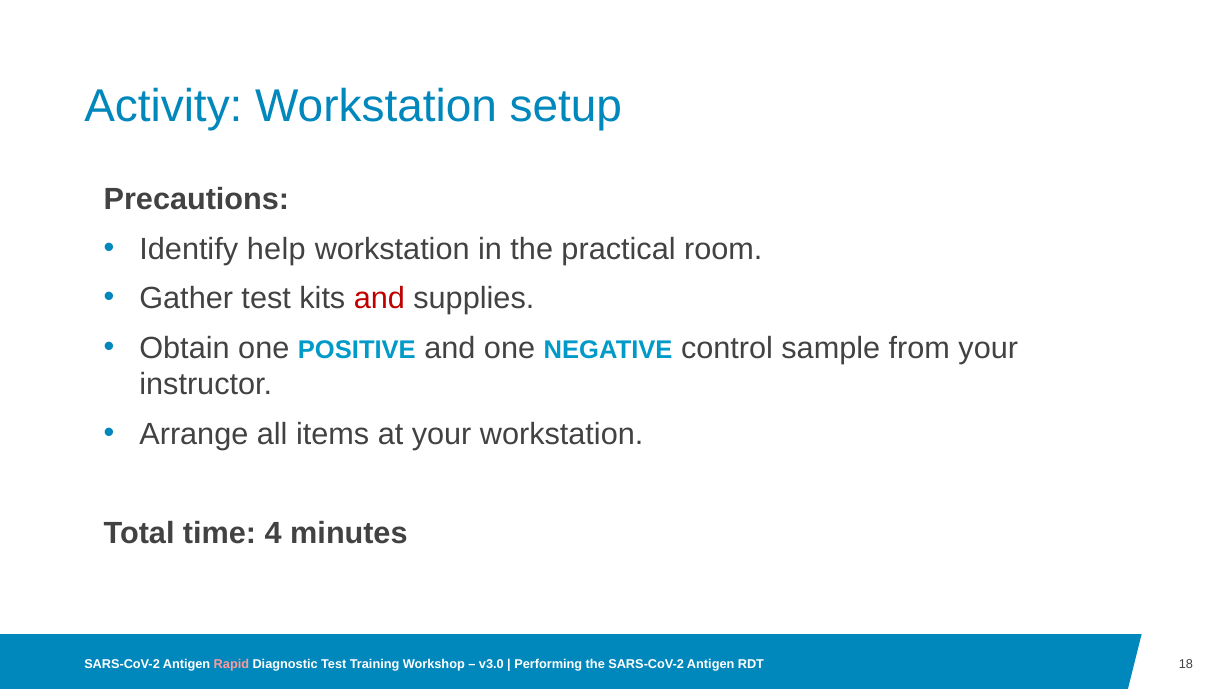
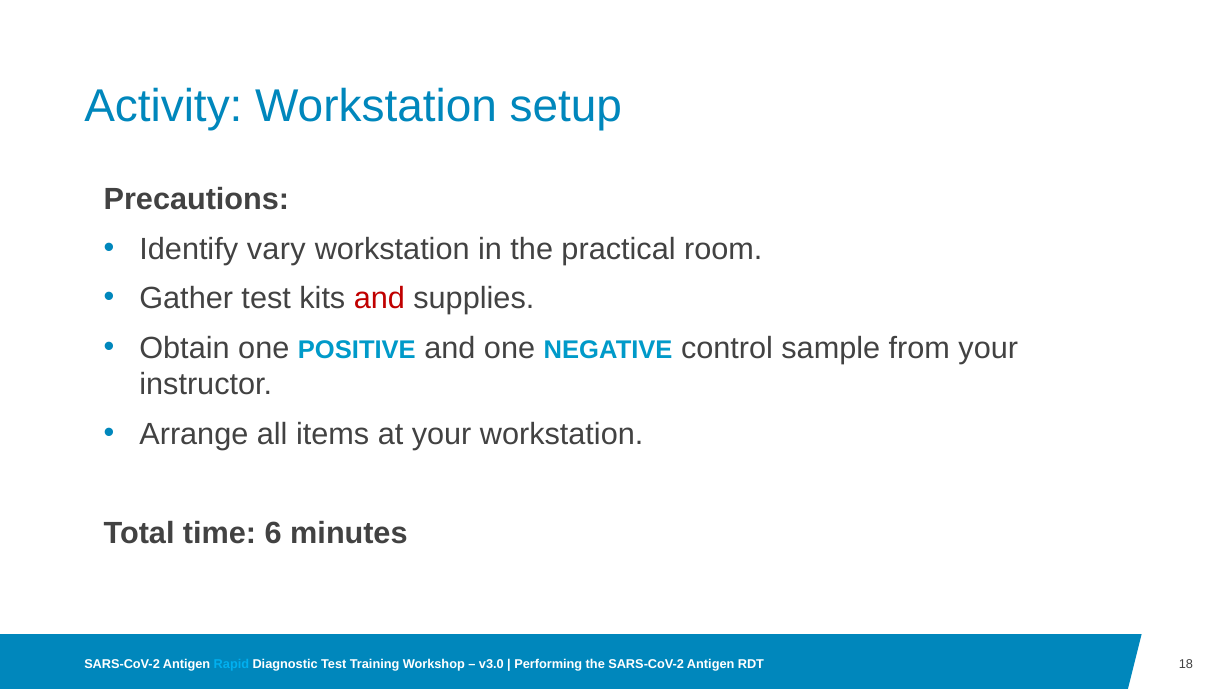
help: help -> vary
4: 4 -> 6
Rapid colour: pink -> light blue
